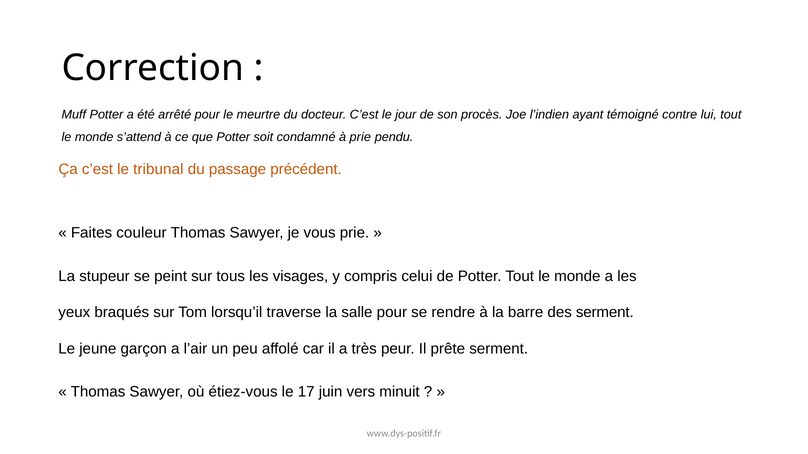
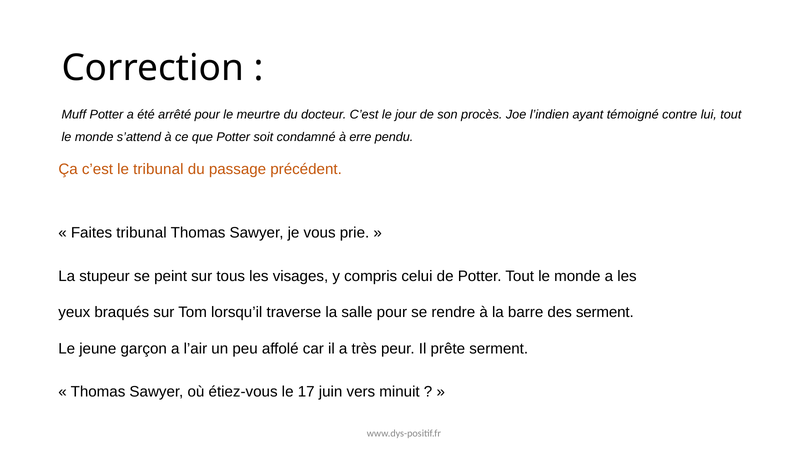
à prie: prie -> erre
Faites couleur: couleur -> tribunal
